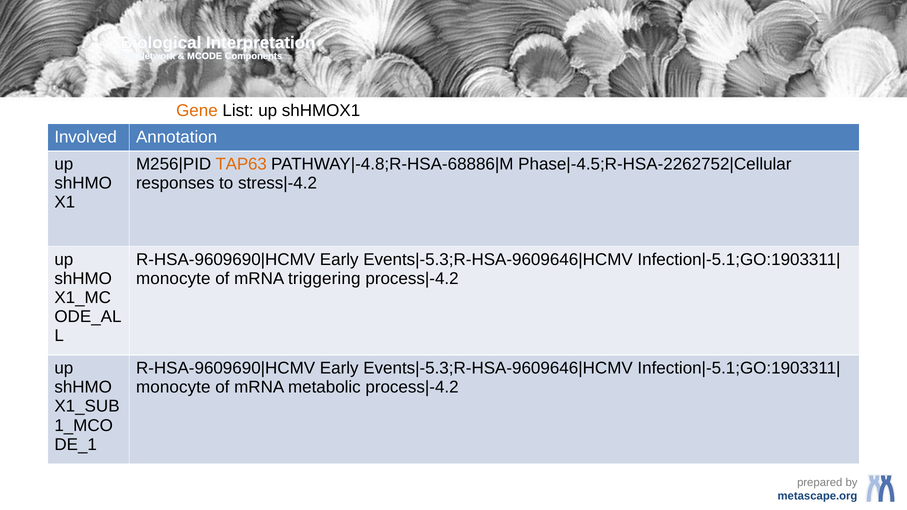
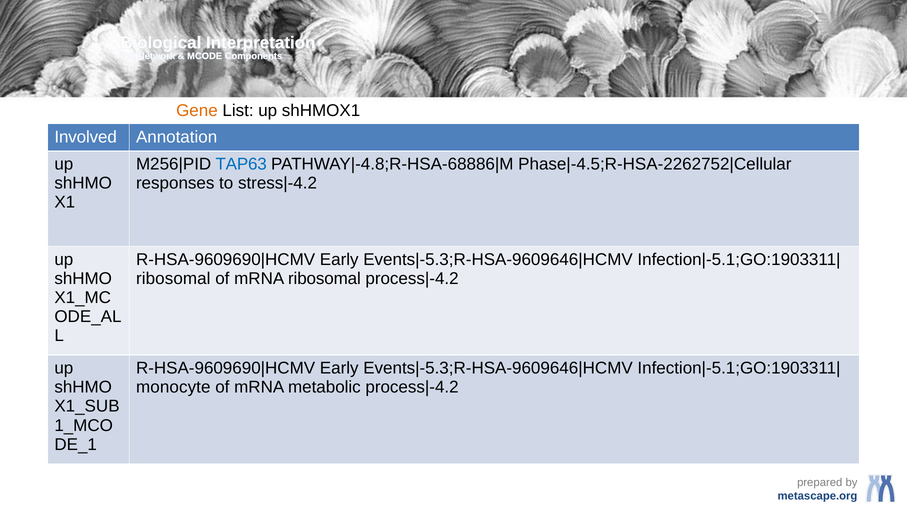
TAP63 colour: orange -> blue
monocyte at (173, 279): monocyte -> ribosomal
mRNA triggering: triggering -> ribosomal
